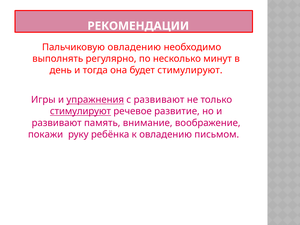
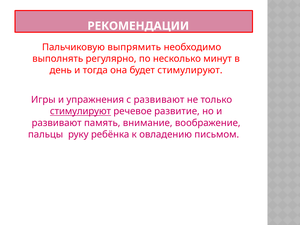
Пальчиковую овладению: овладению -> выпрямить
упражнения underline: present -> none
покажи: покажи -> пальцы
